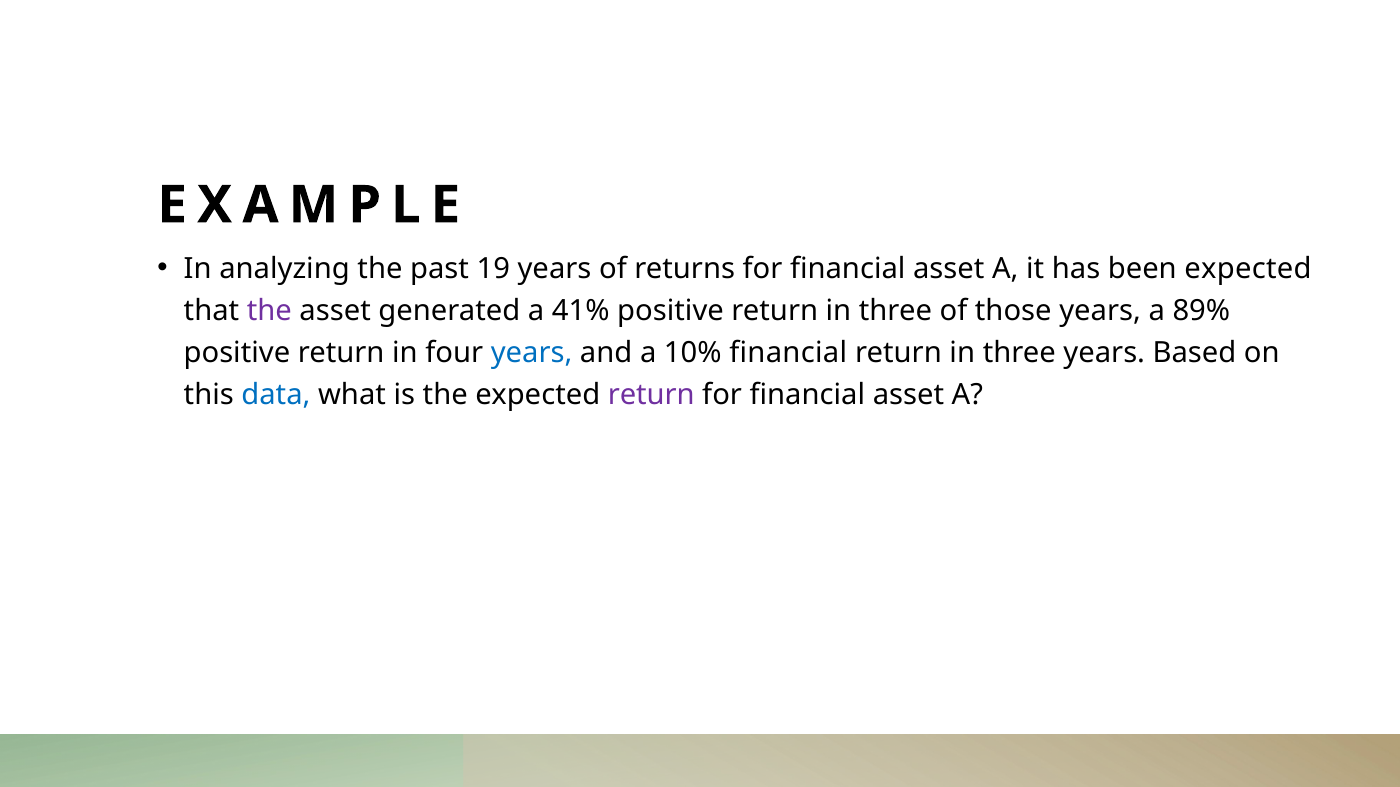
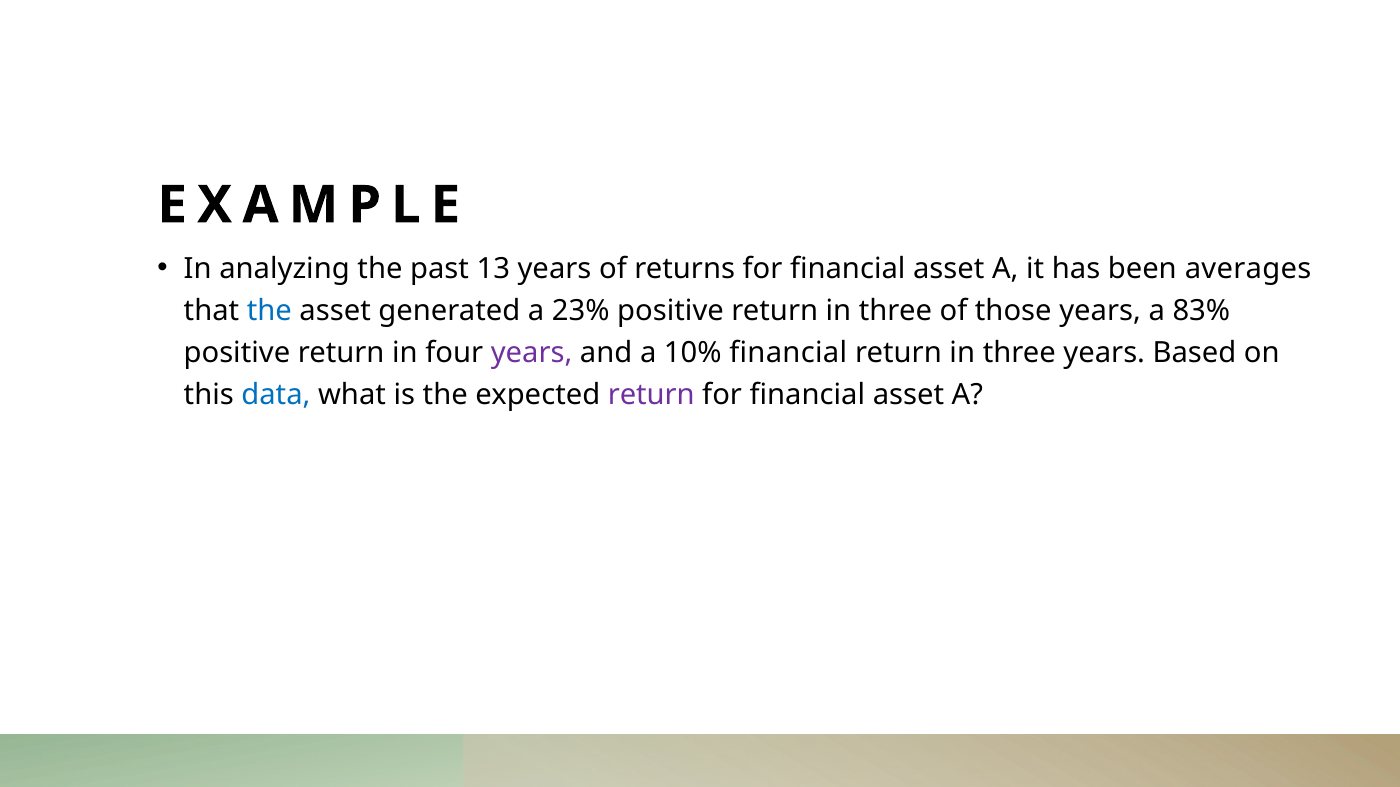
19: 19 -> 13
been expected: expected -> averages
the at (269, 311) colour: purple -> blue
41%: 41% -> 23%
89%: 89% -> 83%
years at (532, 353) colour: blue -> purple
